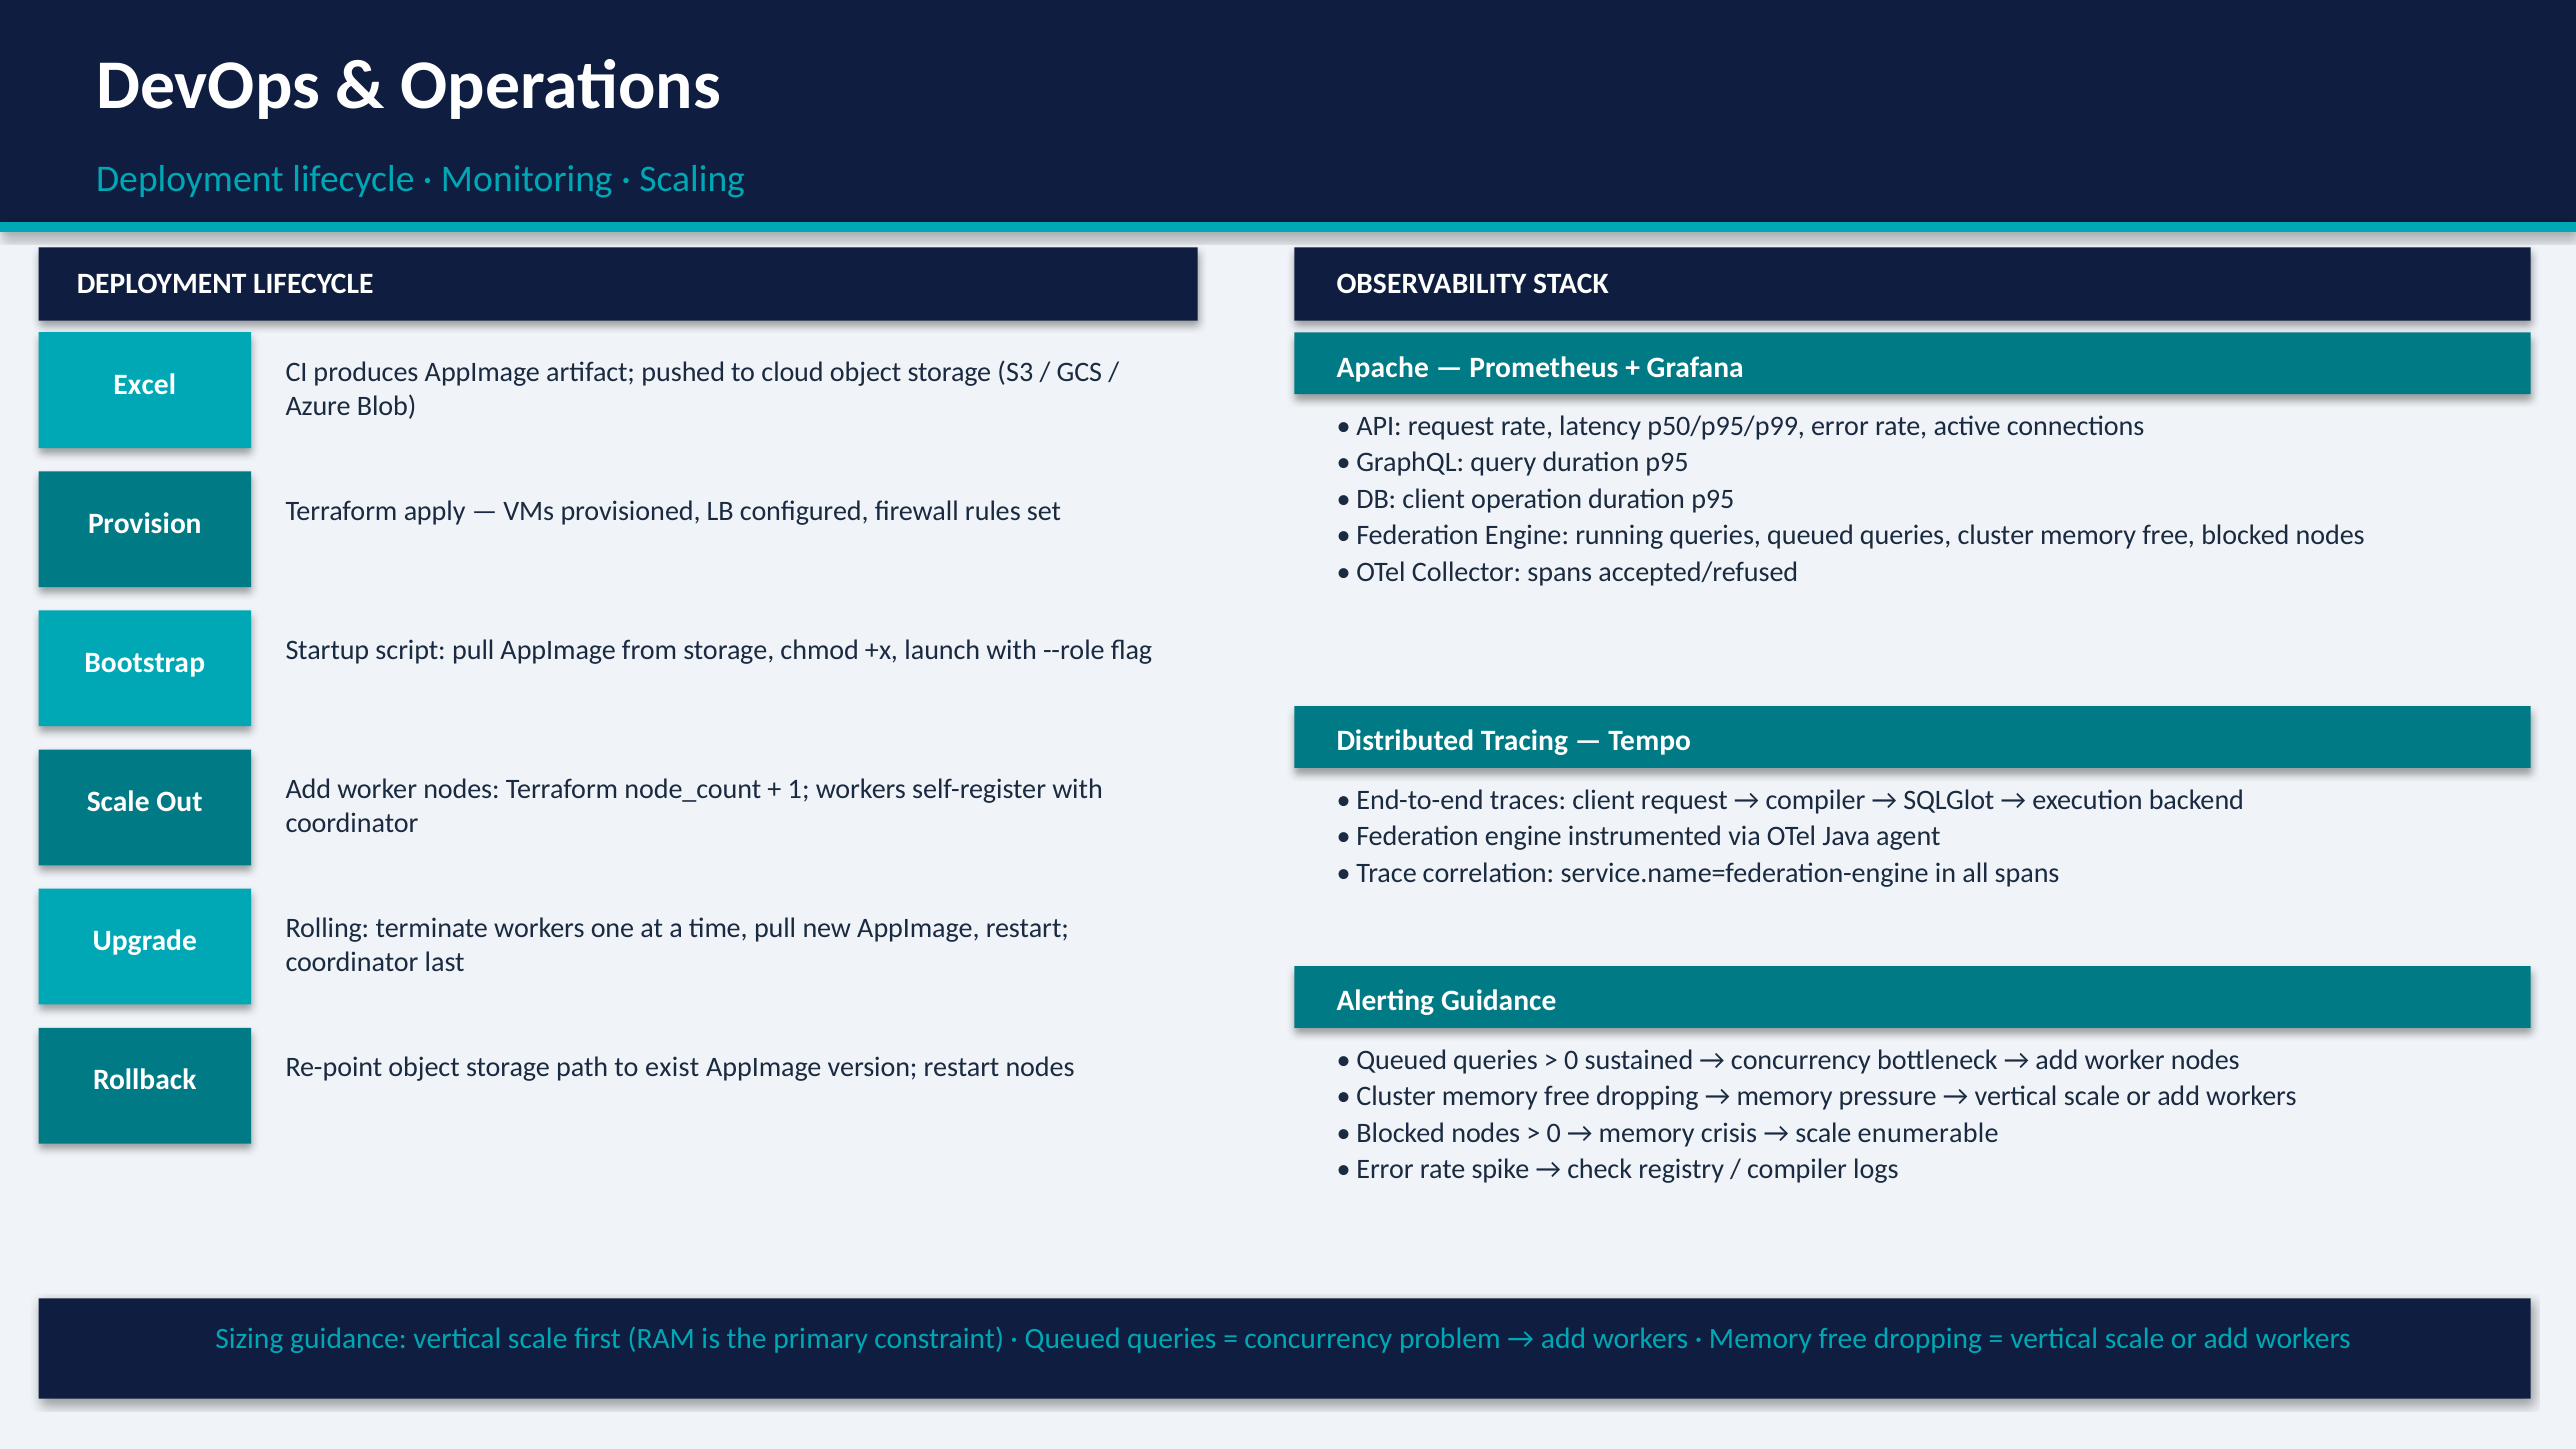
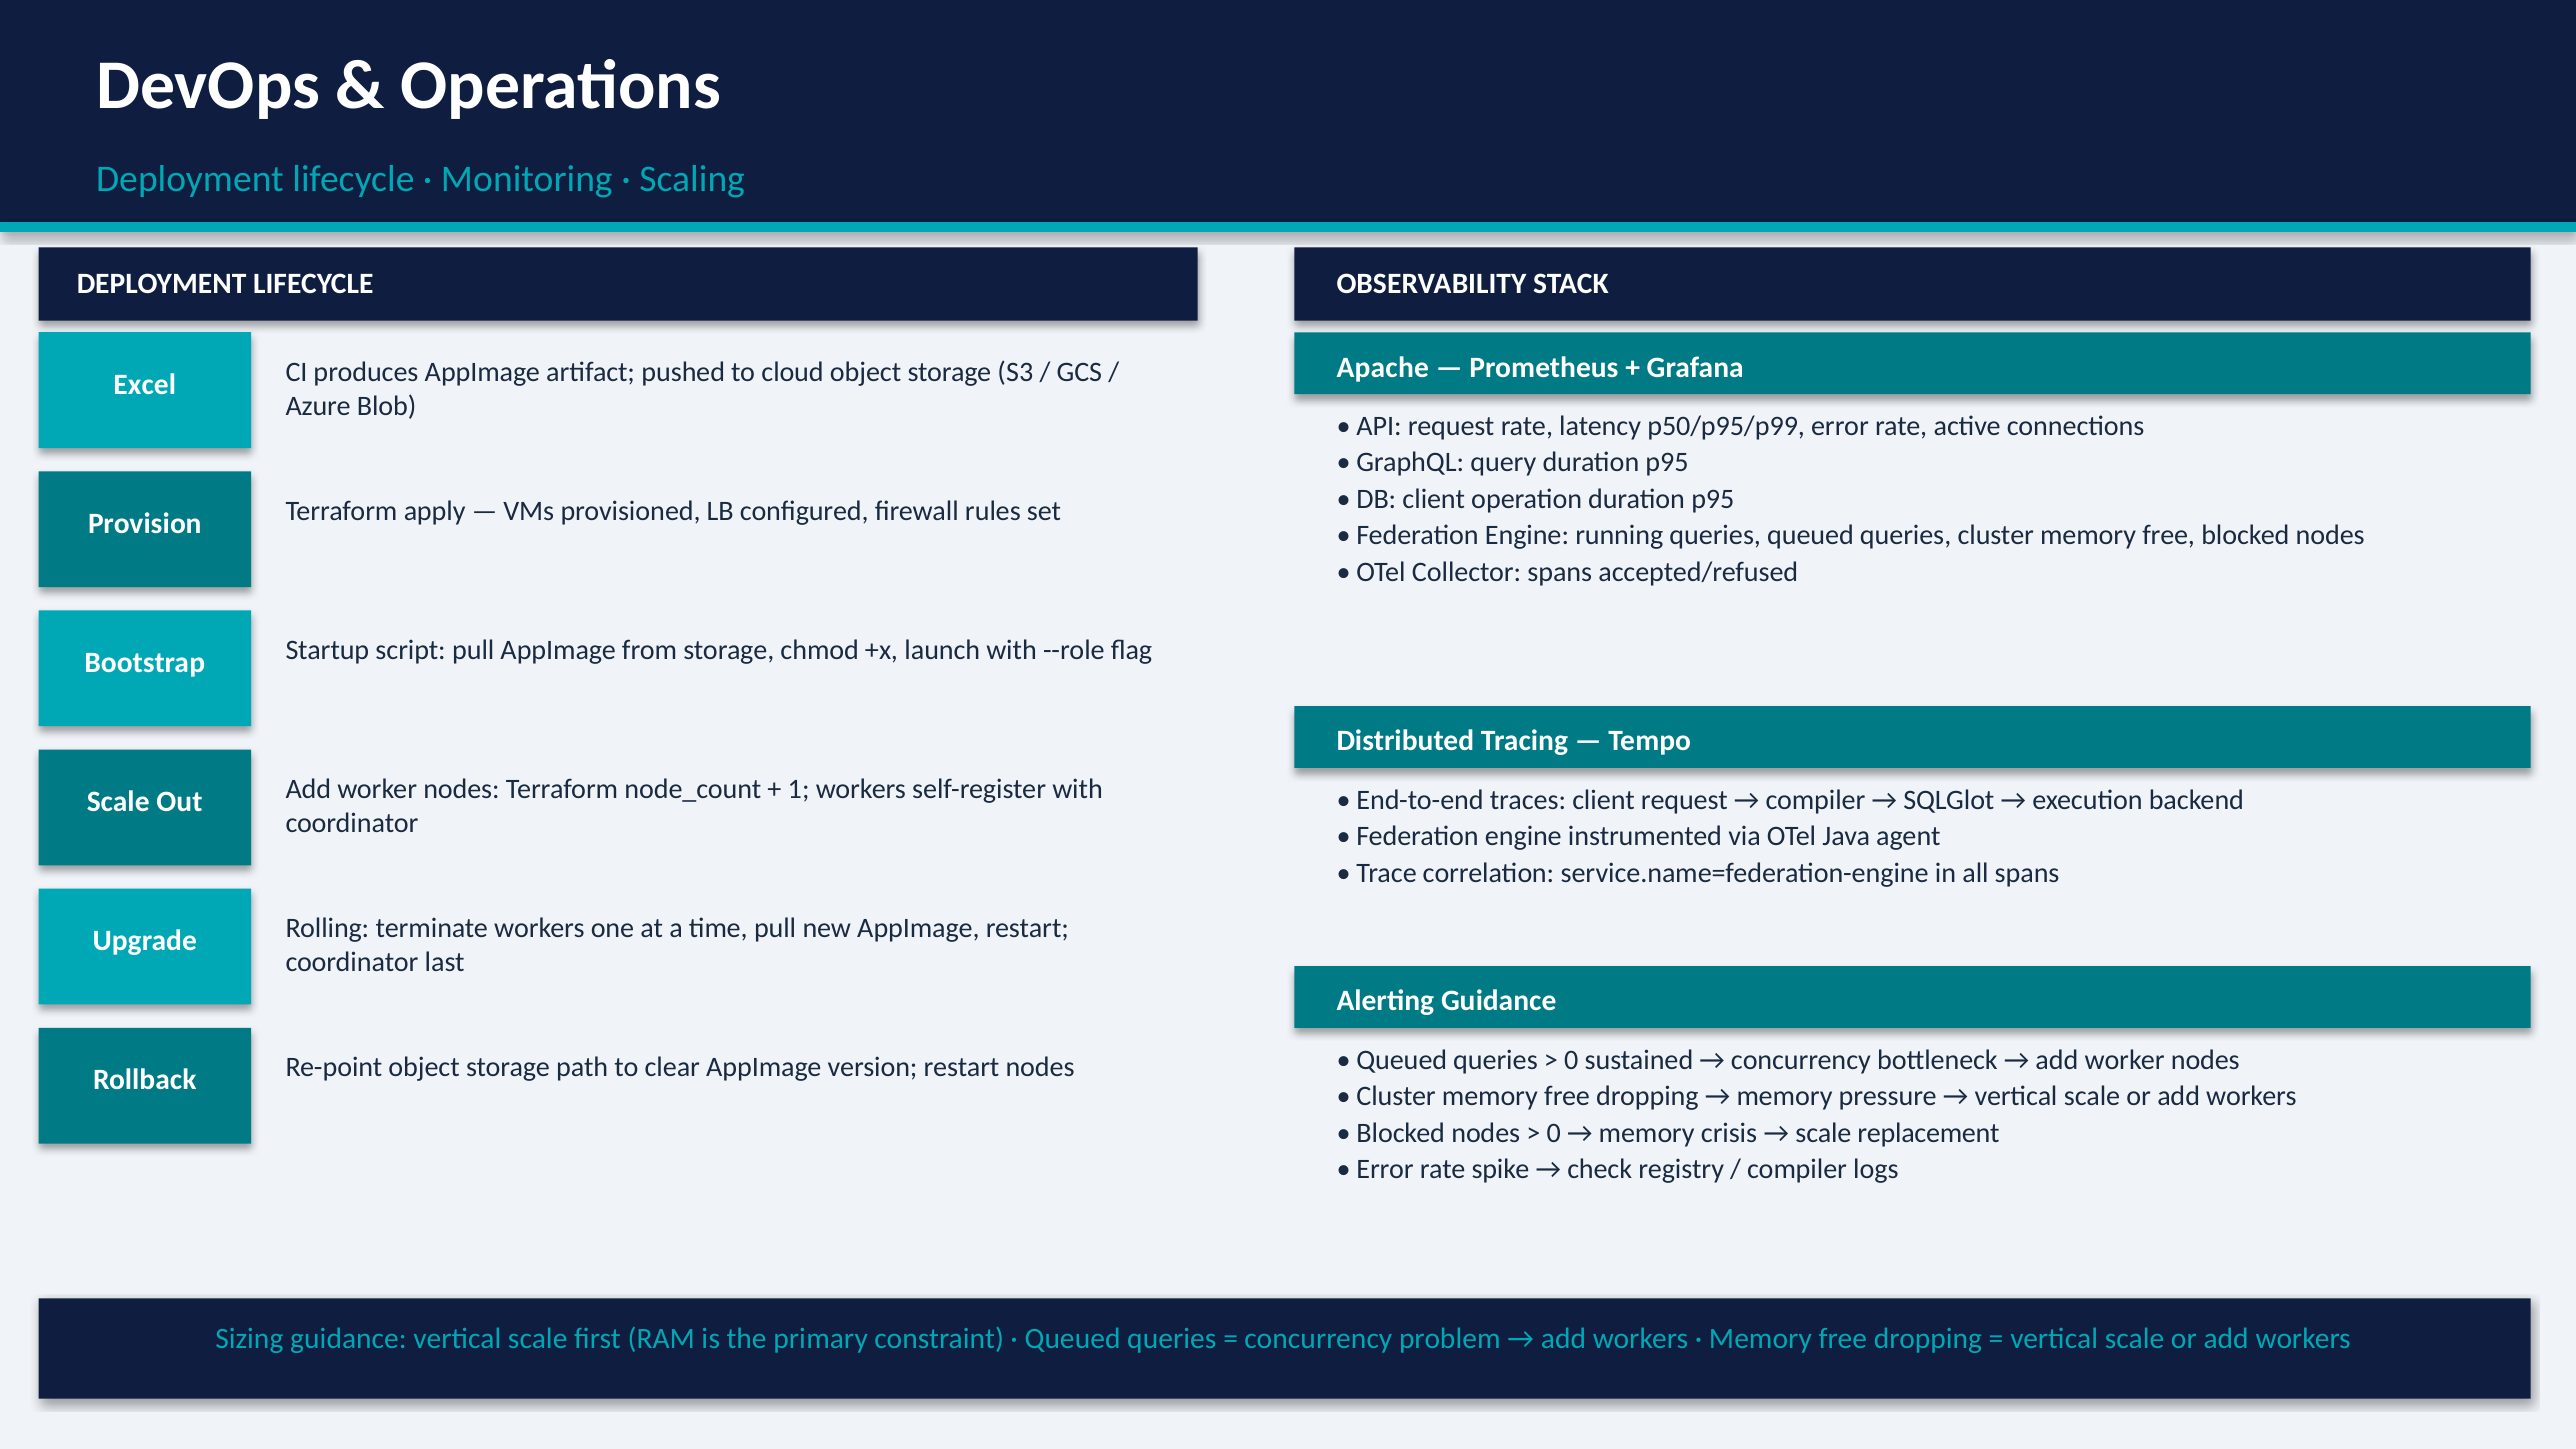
exist: exist -> clear
enumerable: enumerable -> replacement
